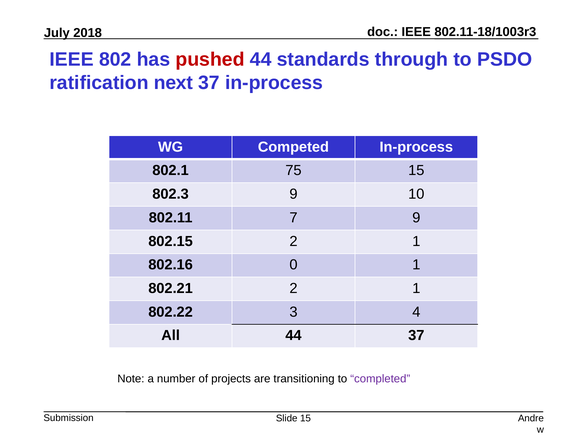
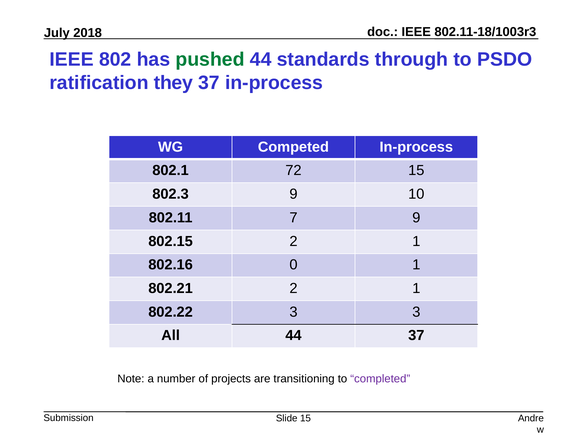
pushed colour: red -> green
next: next -> they
75: 75 -> 72
3 4: 4 -> 3
